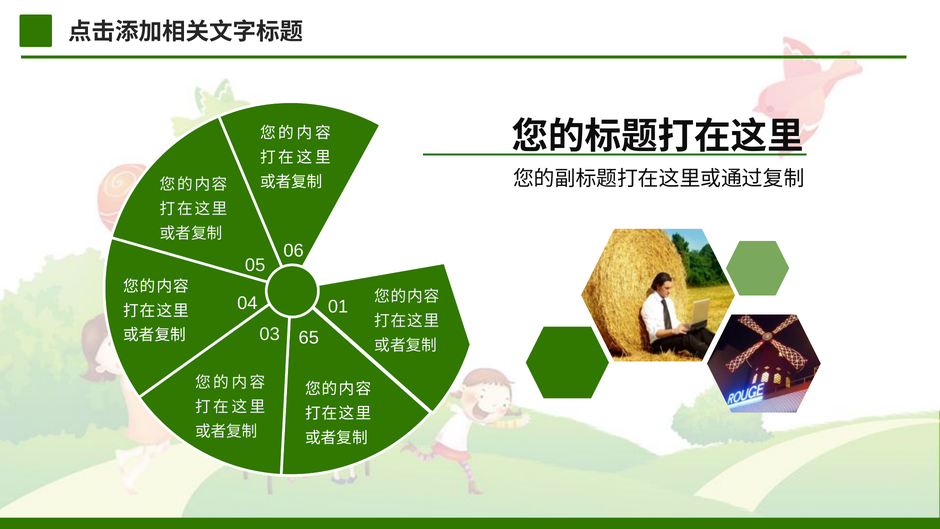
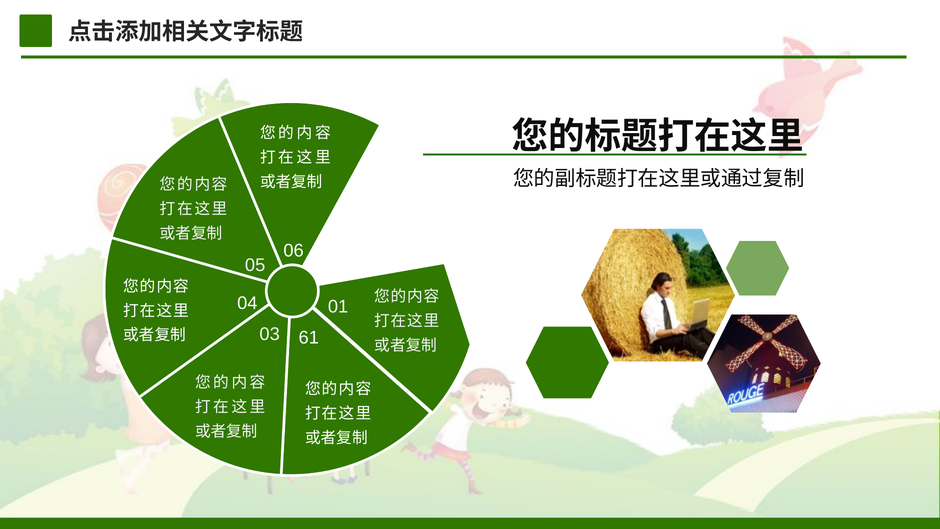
65: 65 -> 61
